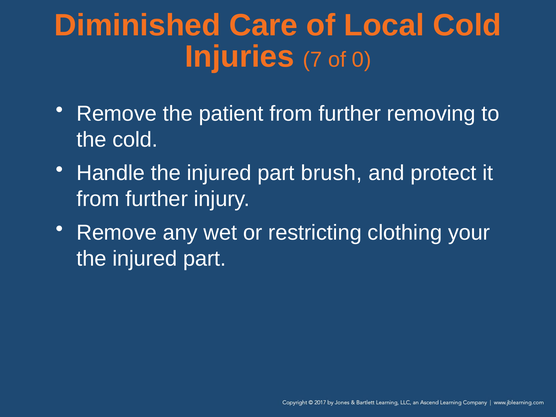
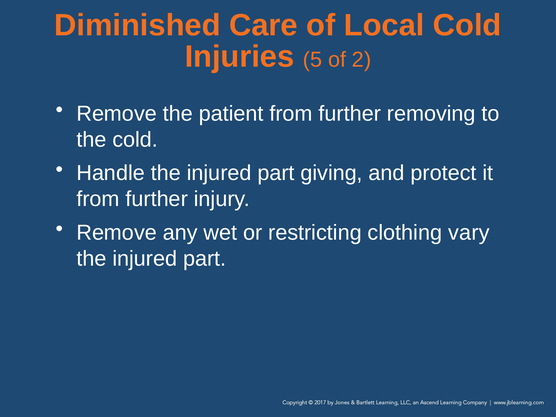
7: 7 -> 5
0: 0 -> 2
brush: brush -> giving
your: your -> vary
